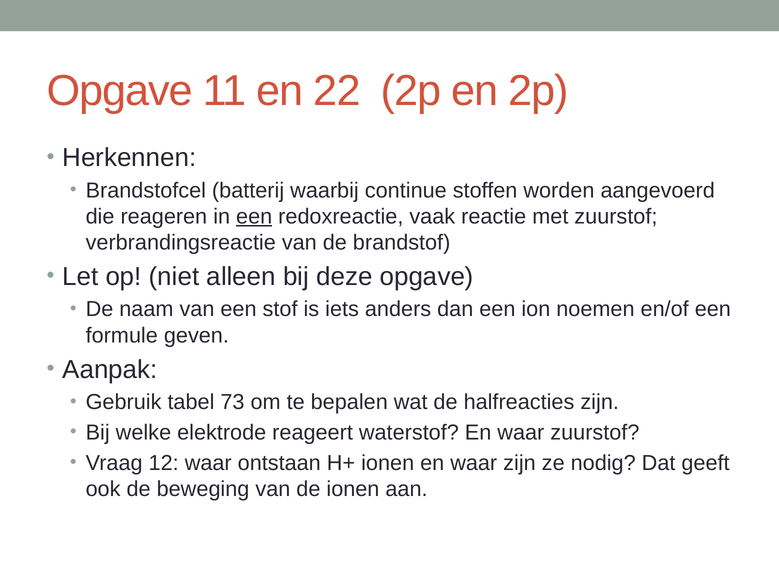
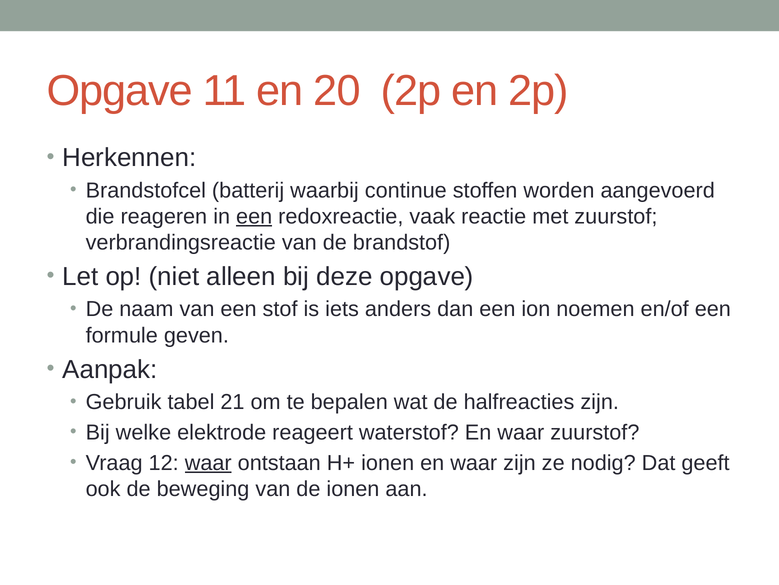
22: 22 -> 20
73: 73 -> 21
waar at (208, 462) underline: none -> present
